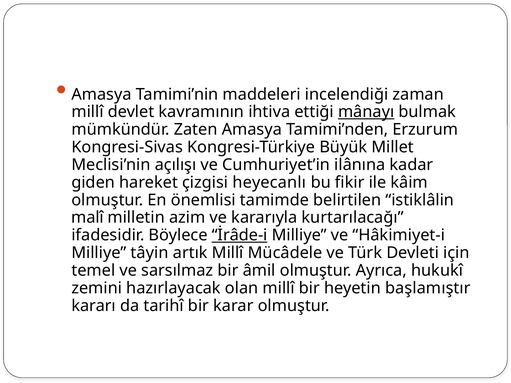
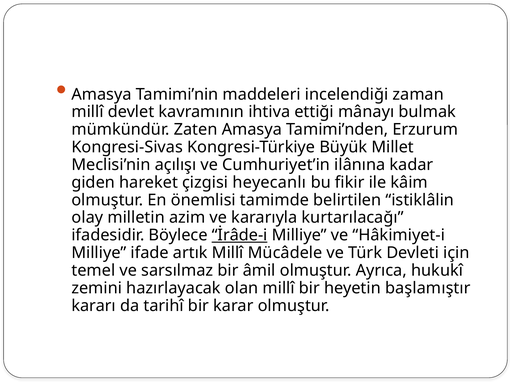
mânayı underline: present -> none
malî: malî -> olay
tâyin: tâyin -> ifade
